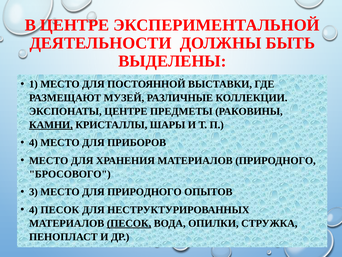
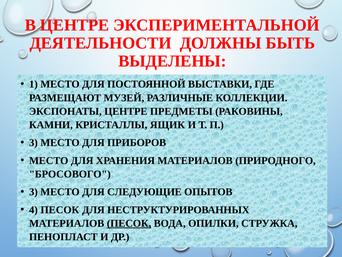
КАМНИ underline: present -> none
ШАРЫ: ШАРЫ -> ЯЩИК
4 at (33, 142): 4 -> 3
ДЛЯ ПРИРОДНОГО: ПРИРОДНОГО -> СЛЕДУЮЩИЕ
